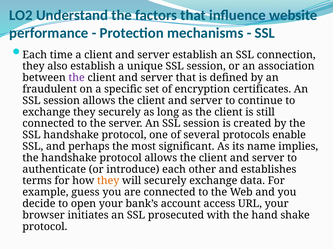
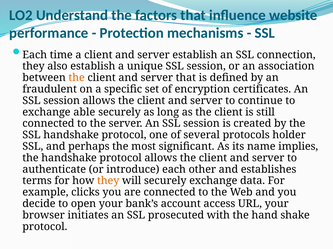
the at (77, 78) colour: purple -> orange
exchange they: they -> able
enable: enable -> holder
guess: guess -> clicks
